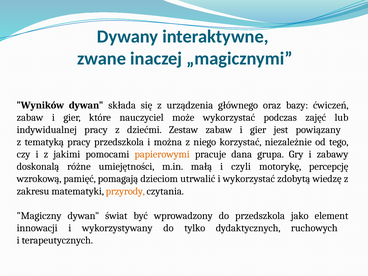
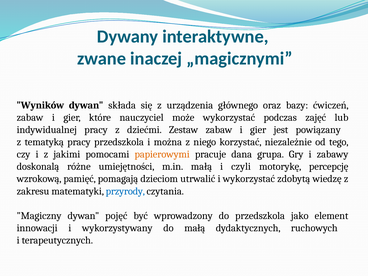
przyrody colour: orange -> blue
świat: świat -> pojęć
do tylko: tylko -> małą
